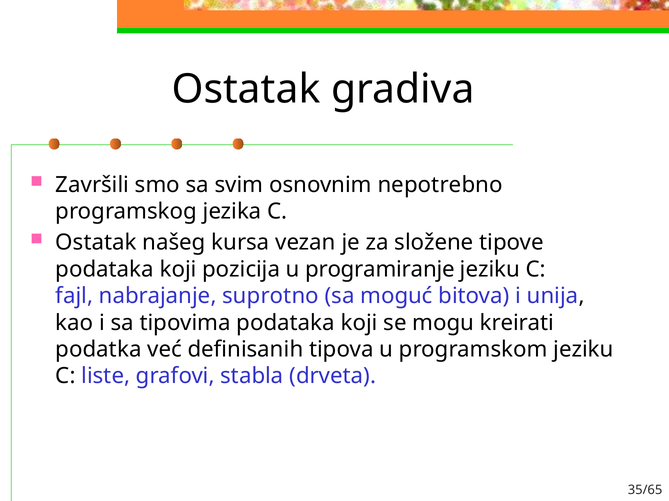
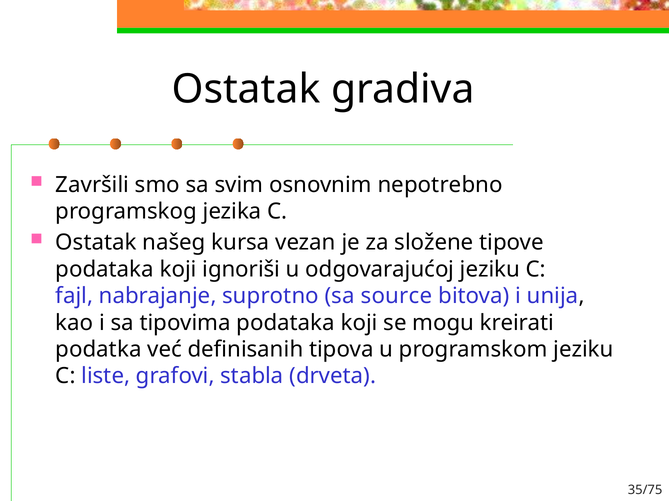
pozicija: pozicija -> ignoriši
programiranje: programiranje -> odgovarajućoj
moguć: moguć -> source
35/65: 35/65 -> 35/75
